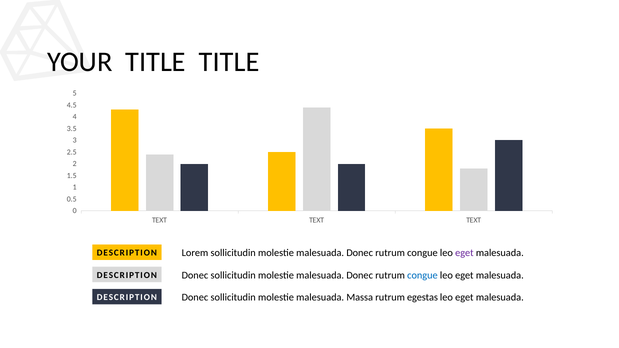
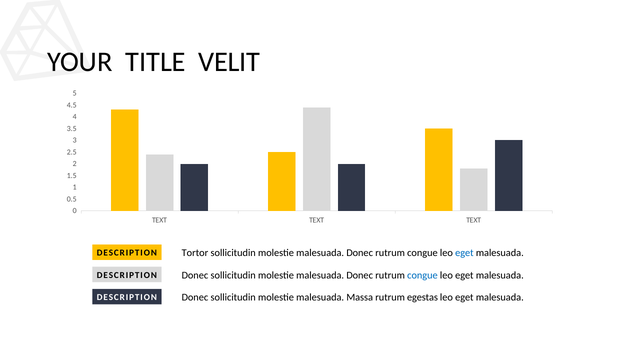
TITLE TITLE: TITLE -> VELIT
Lorem: Lorem -> Tortor
eget at (464, 253) colour: purple -> blue
